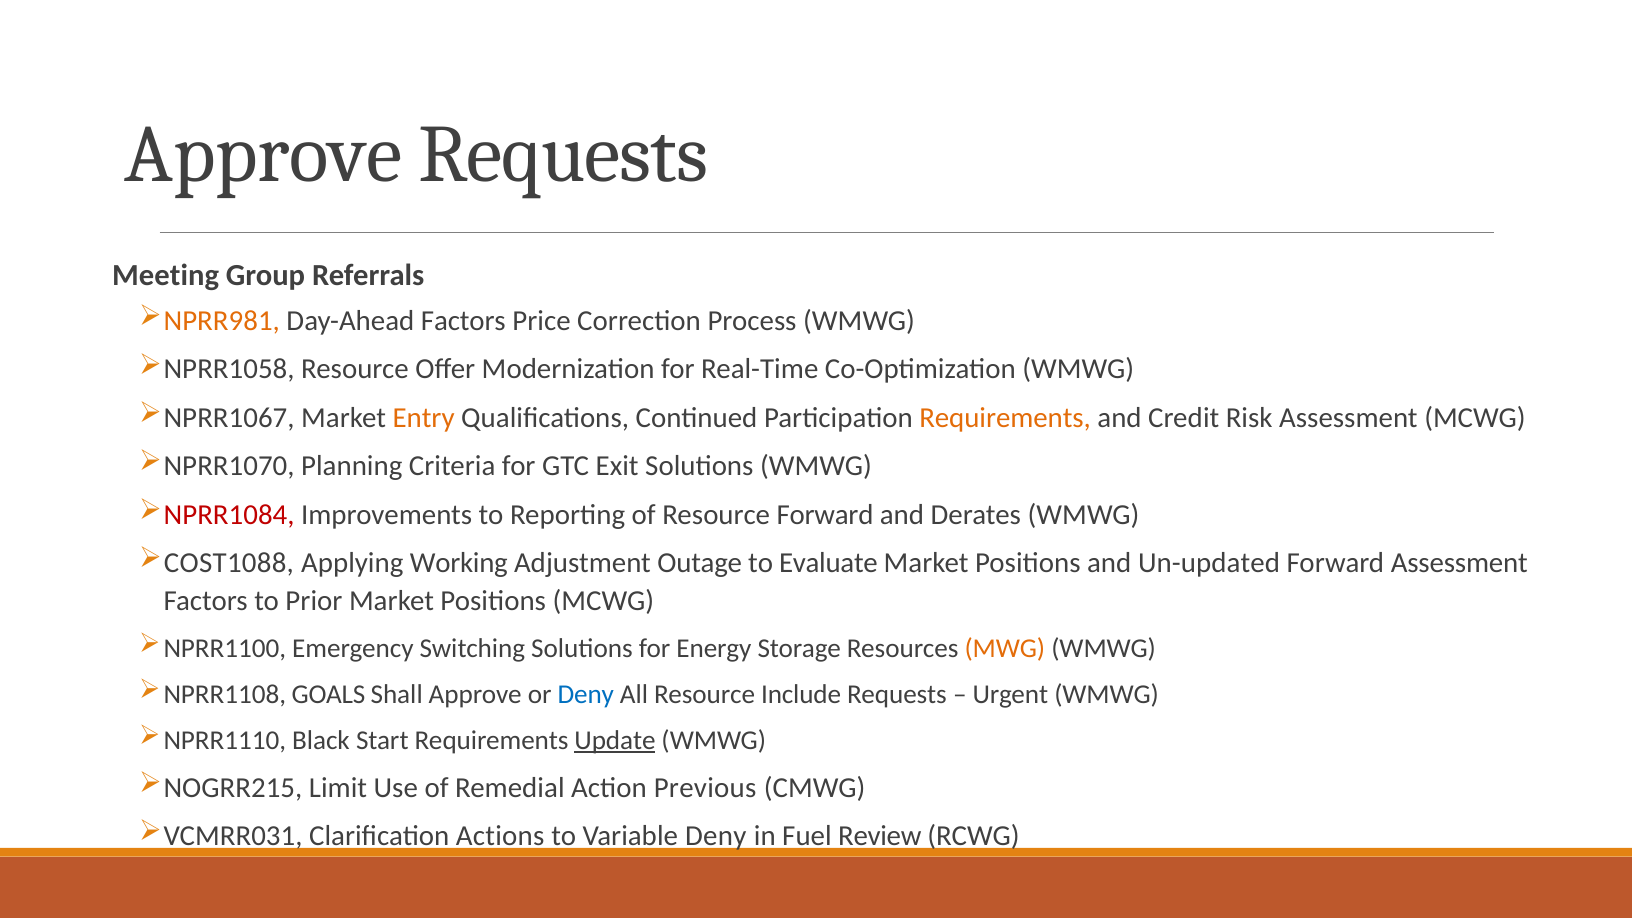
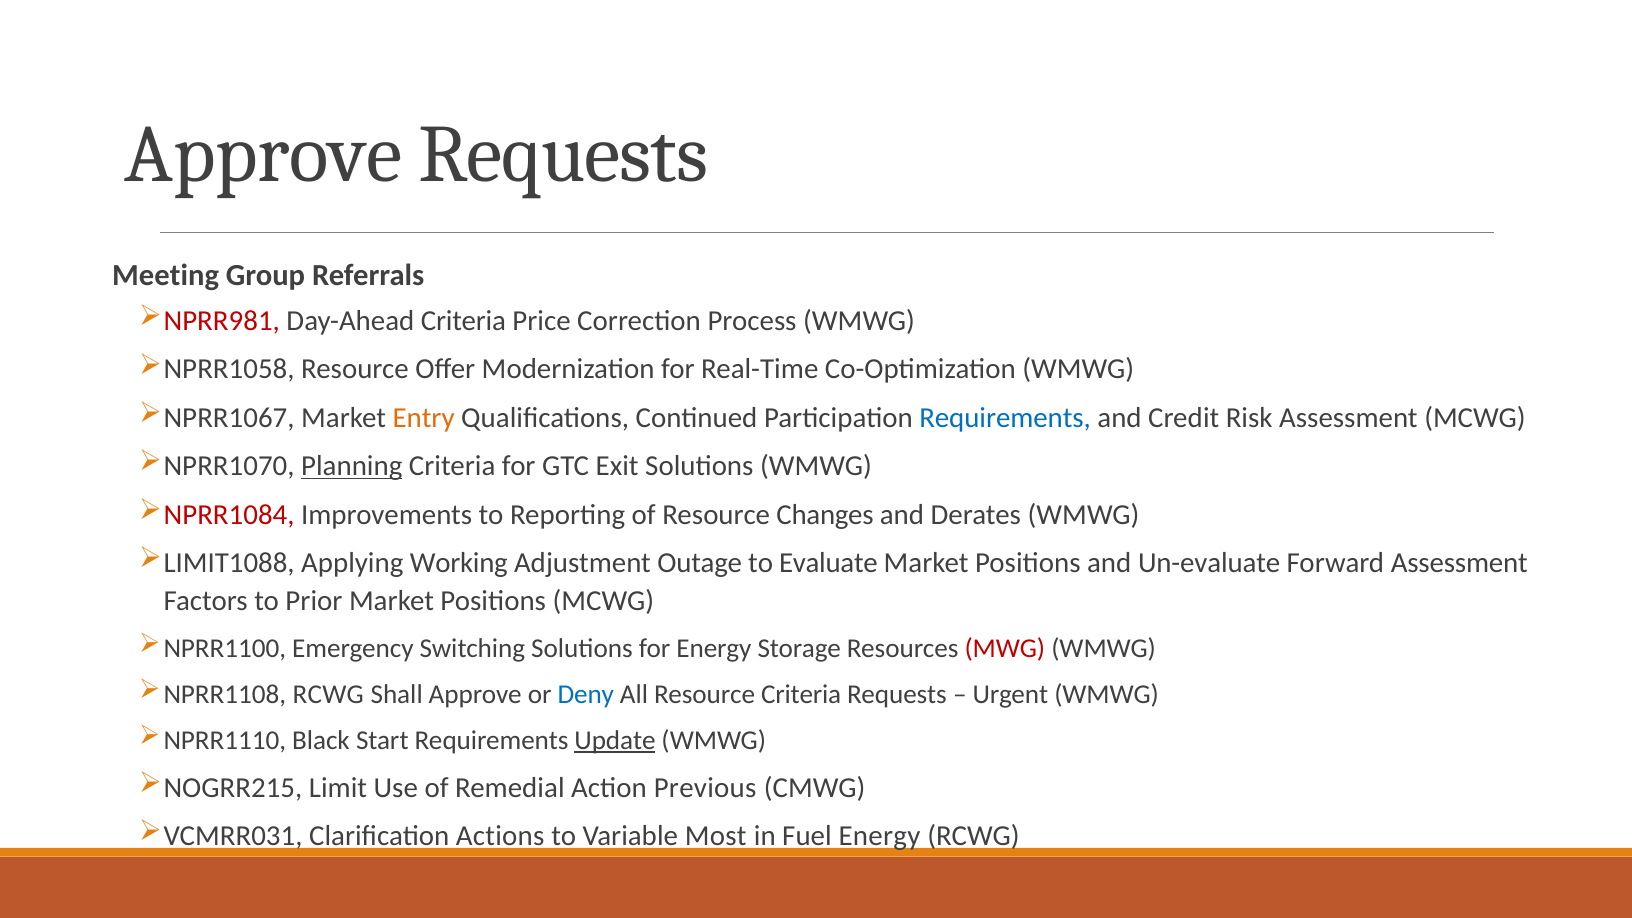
NPRR981 colour: orange -> red
Day-Ahead Factors: Factors -> Criteria
Requirements at (1005, 418) colour: orange -> blue
Planning underline: none -> present
Resource Forward: Forward -> Changes
COST1088: COST1088 -> LIMIT1088
Un-updated: Un-updated -> Un-evaluate
MWG colour: orange -> red
GOALS at (328, 694): GOALS -> RCWG
Resource Include: Include -> Criteria
Variable Deny: Deny -> Most
Fuel Review: Review -> Energy
